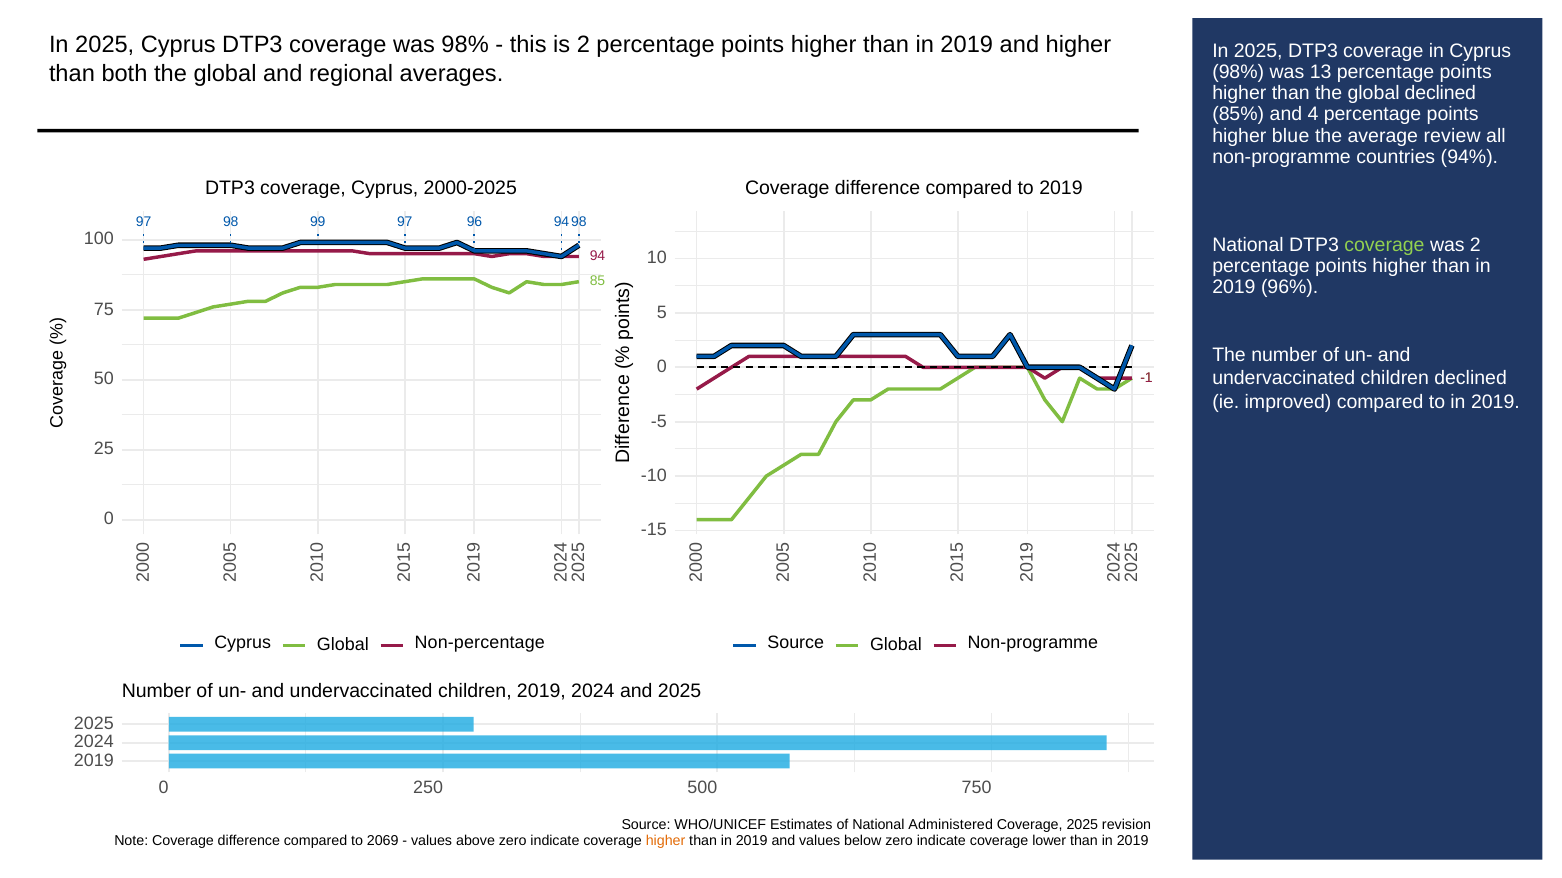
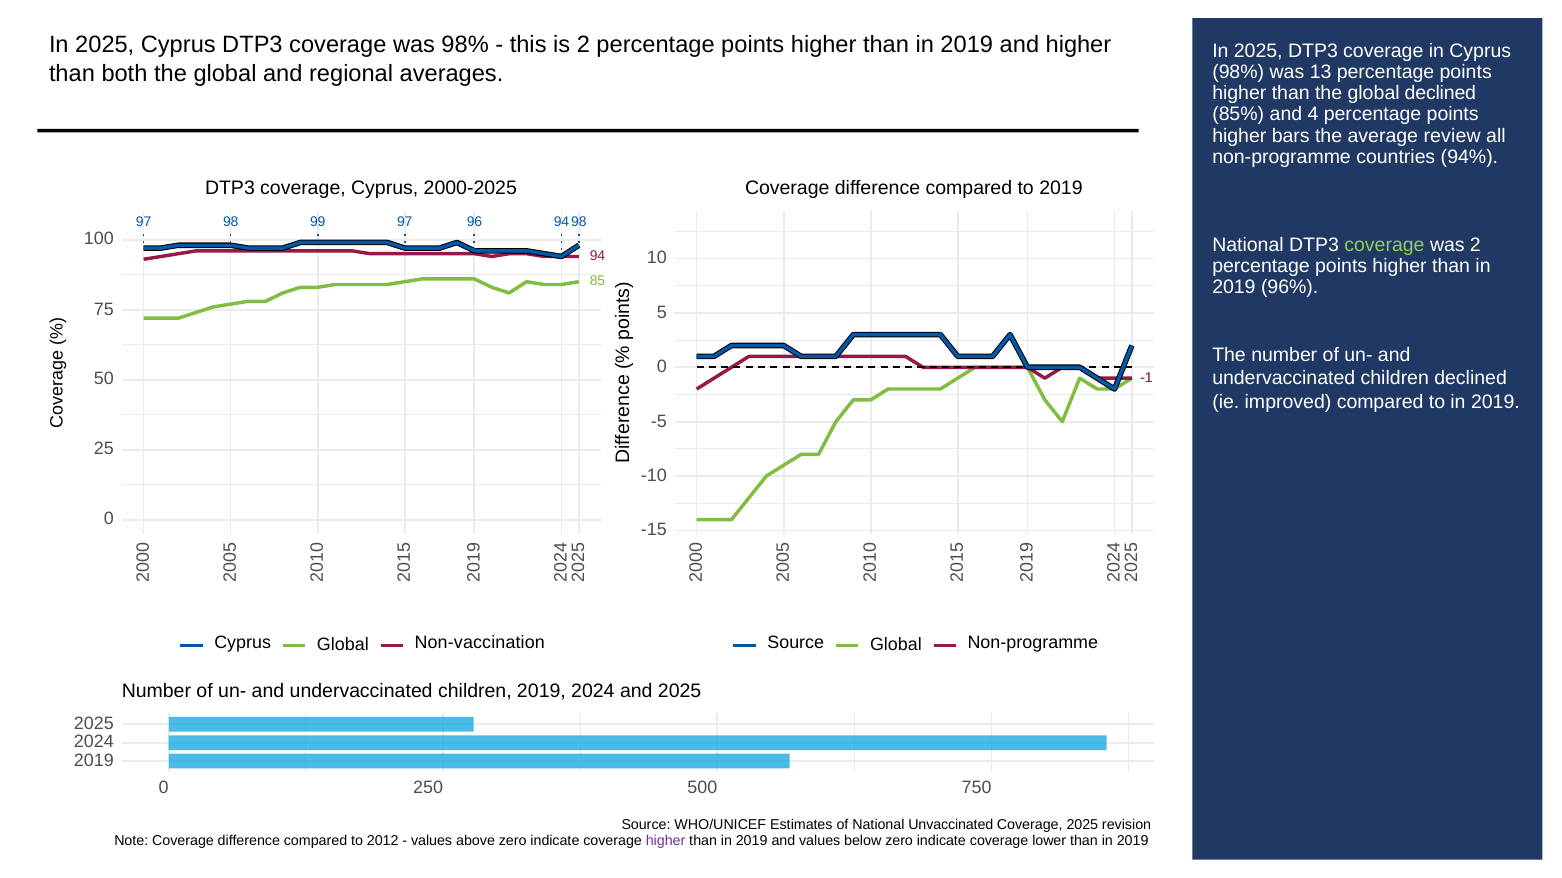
blue: blue -> bars
Non-percentage: Non-percentage -> Non-vaccination
Administered: Administered -> Unvaccinated
2069: 2069 -> 2012
higher at (666, 841) colour: orange -> purple
